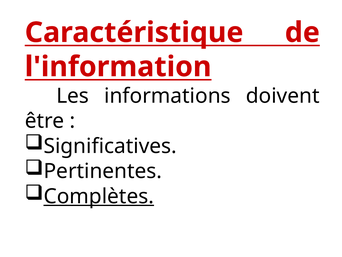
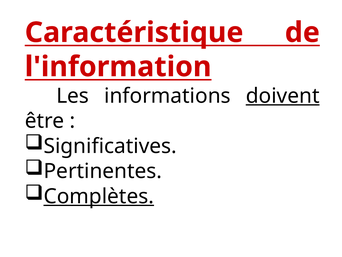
doivent underline: none -> present
